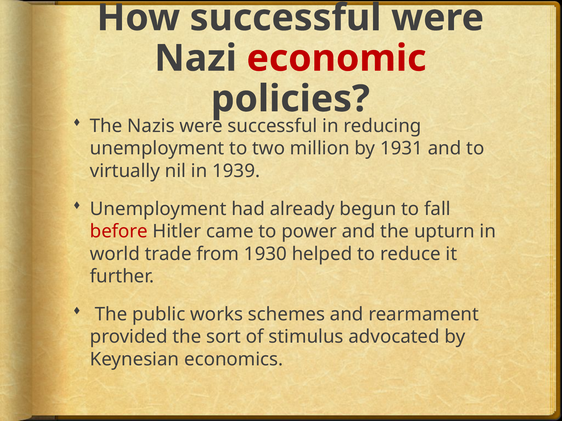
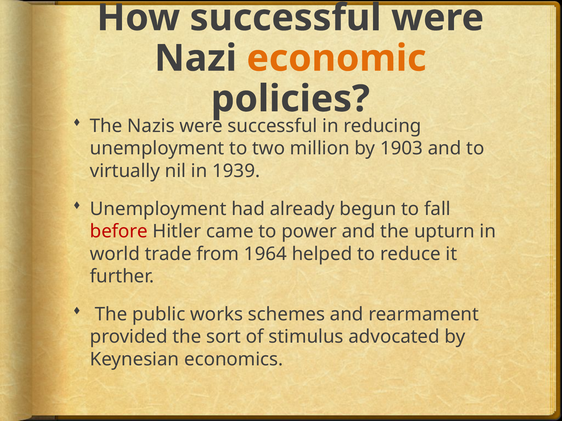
economic colour: red -> orange
1931: 1931 -> 1903
1930: 1930 -> 1964
